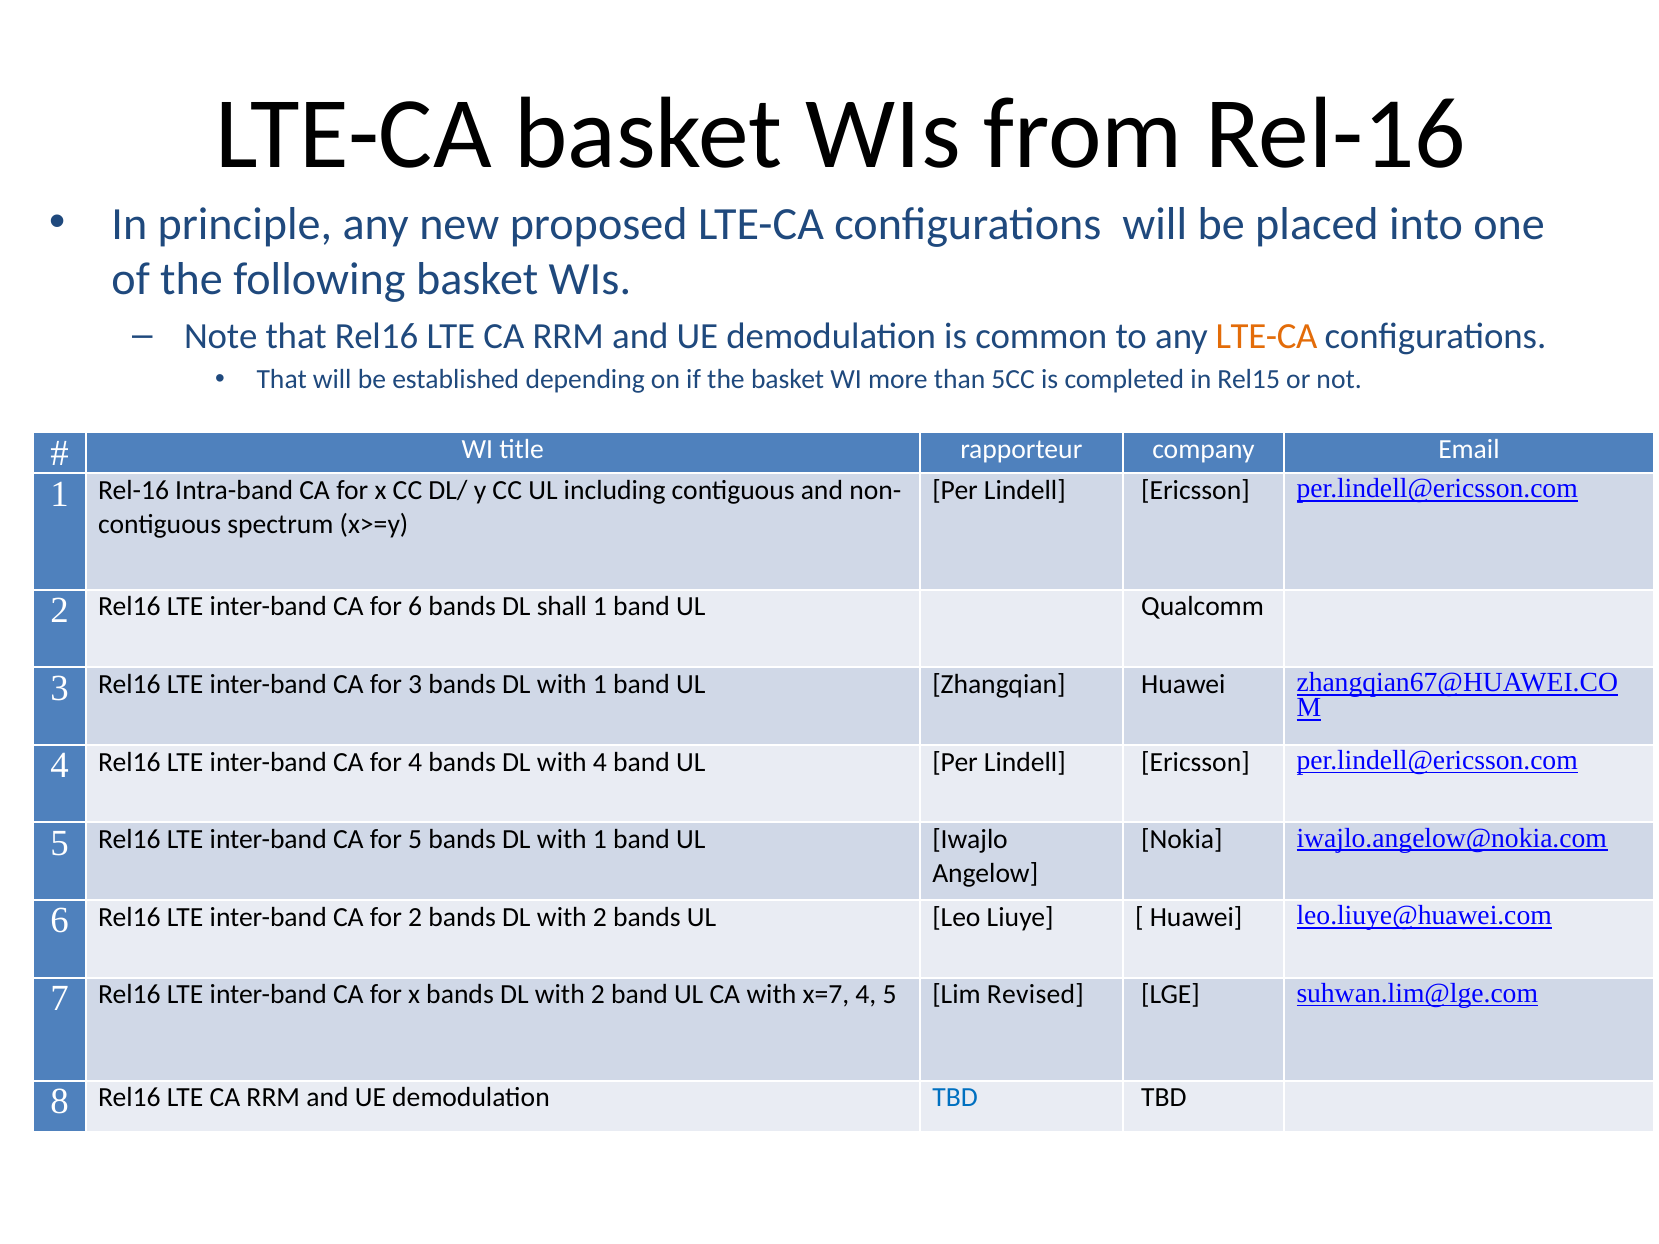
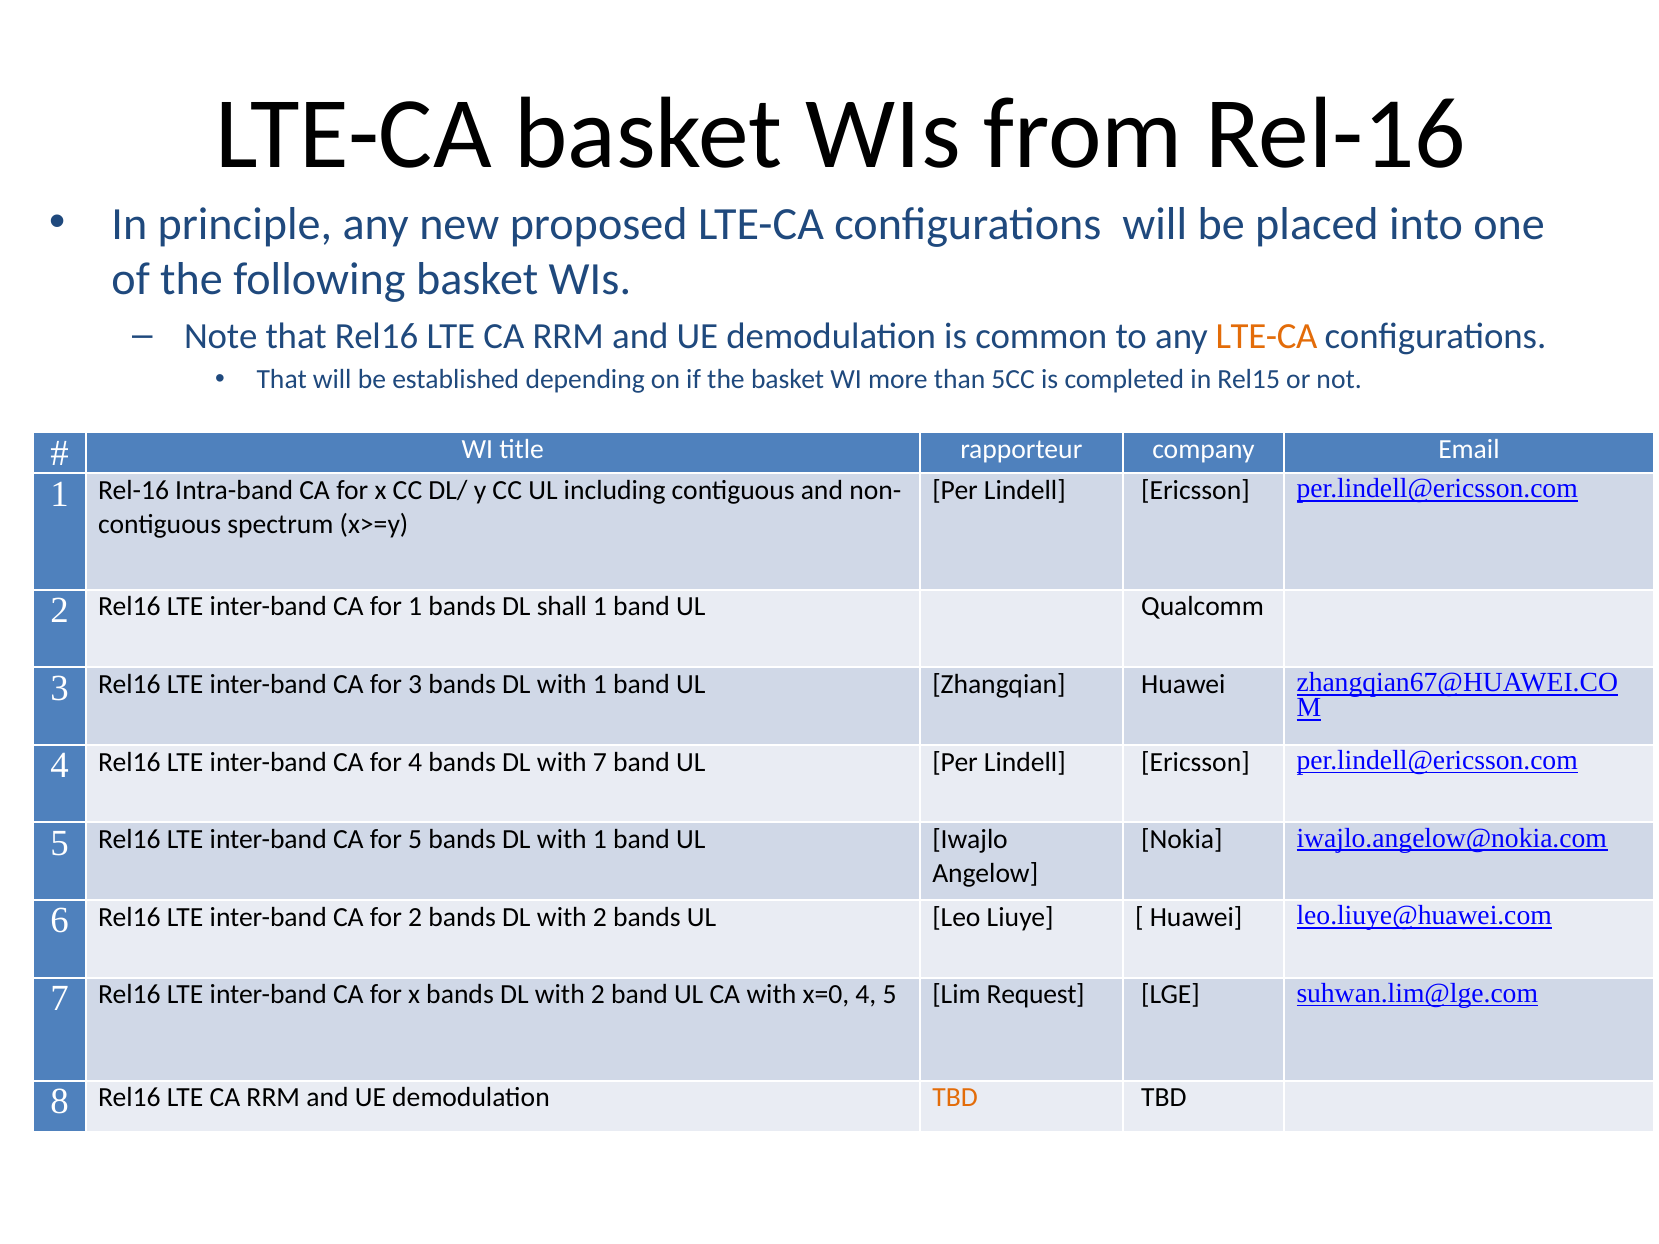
for 6: 6 -> 1
with 4: 4 -> 7
x=7: x=7 -> x=0
Revised: Revised -> Request
TBD at (955, 1098) colour: blue -> orange
